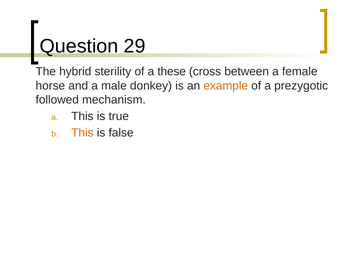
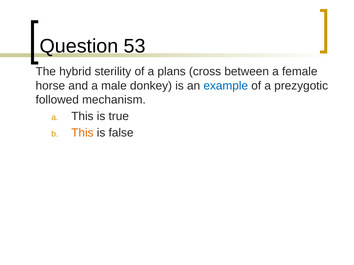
29: 29 -> 53
these: these -> plans
example colour: orange -> blue
